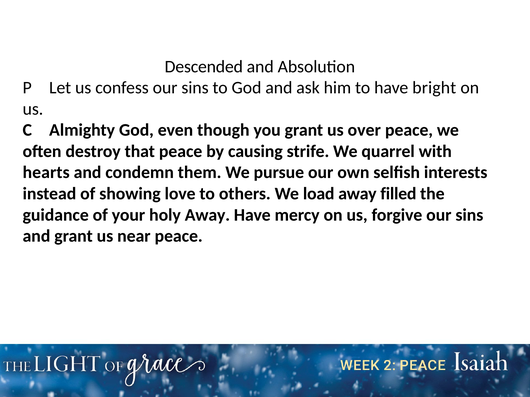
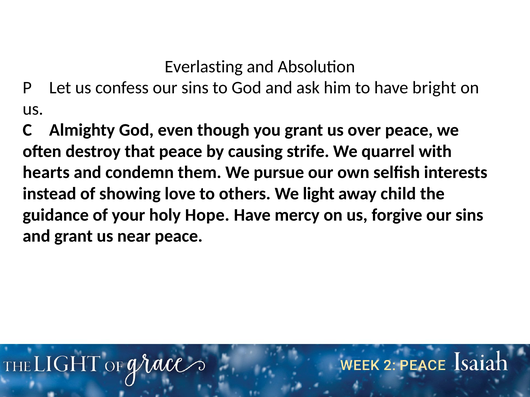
Descended: Descended -> Everlasting
load: load -> light
filled: filled -> child
holy Away: Away -> Hope
